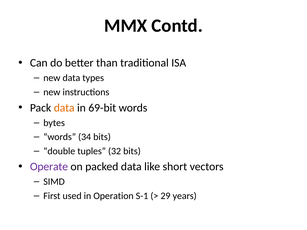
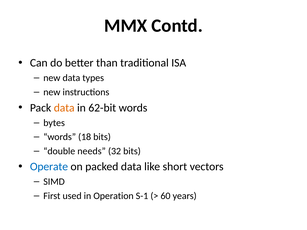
69-bit: 69-bit -> 62-bit
34: 34 -> 18
tuples: tuples -> needs
Operate colour: purple -> blue
29: 29 -> 60
